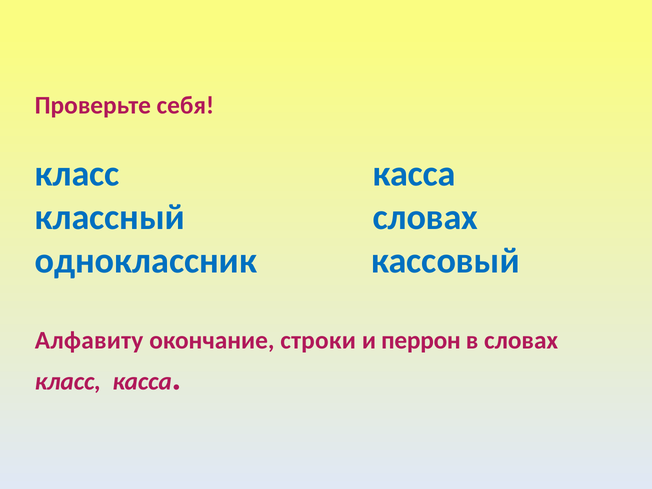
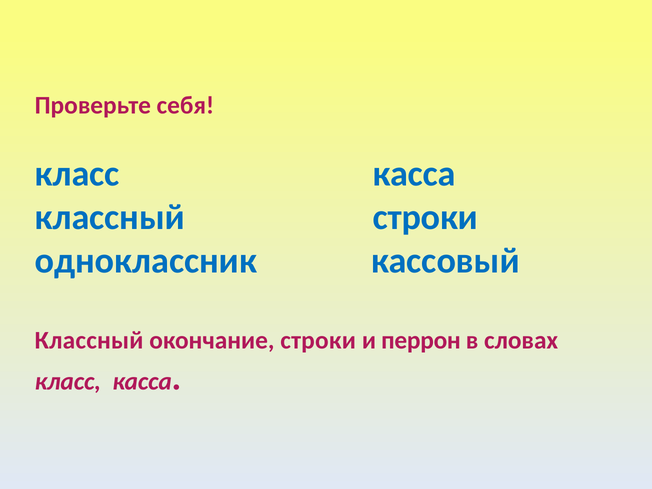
классный словах: словах -> строки
Алфавиту at (89, 340): Алфавиту -> Классный
